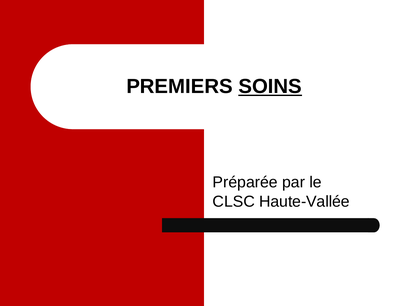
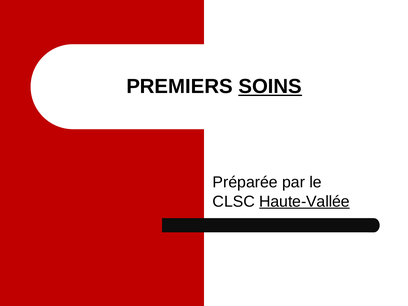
Haute-Vallée underline: none -> present
